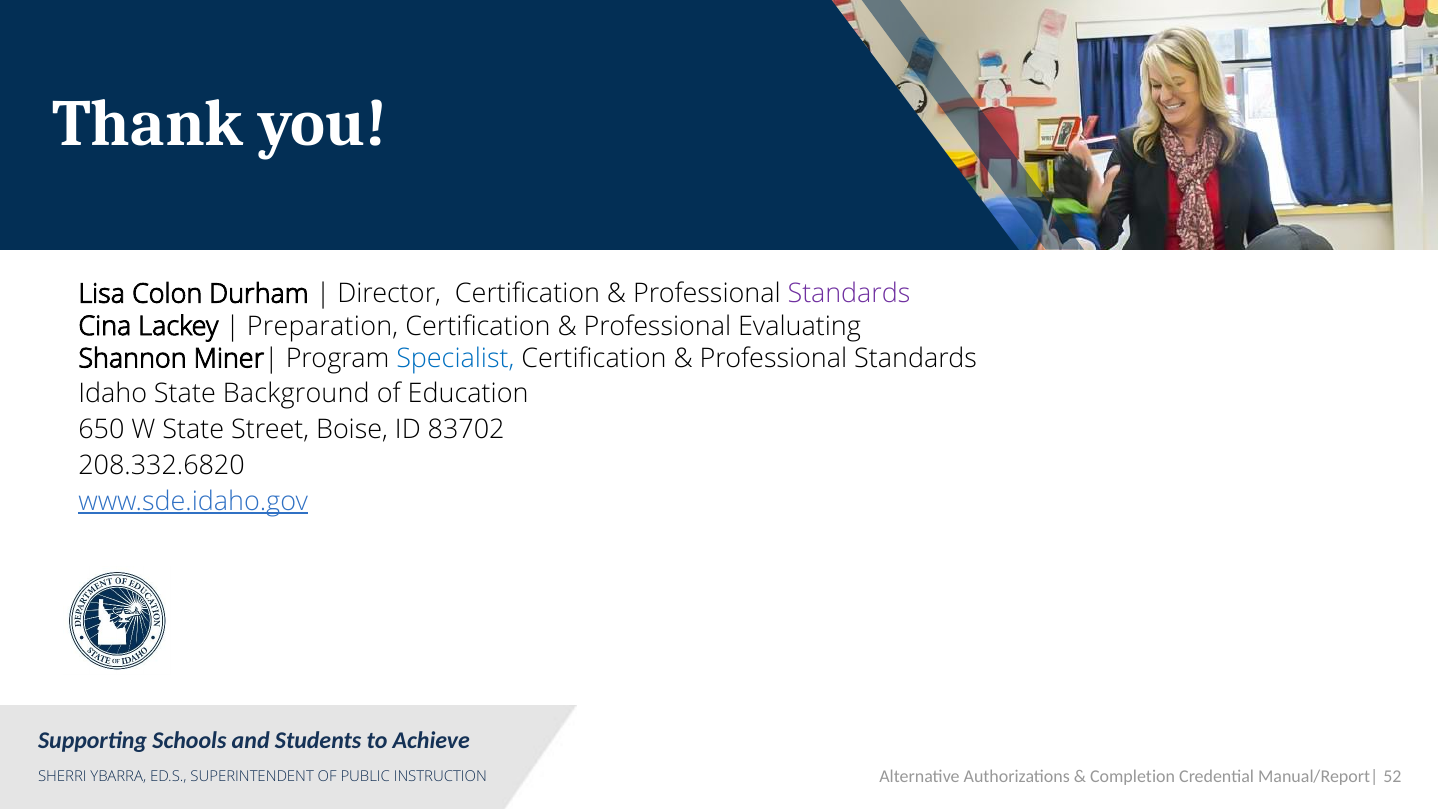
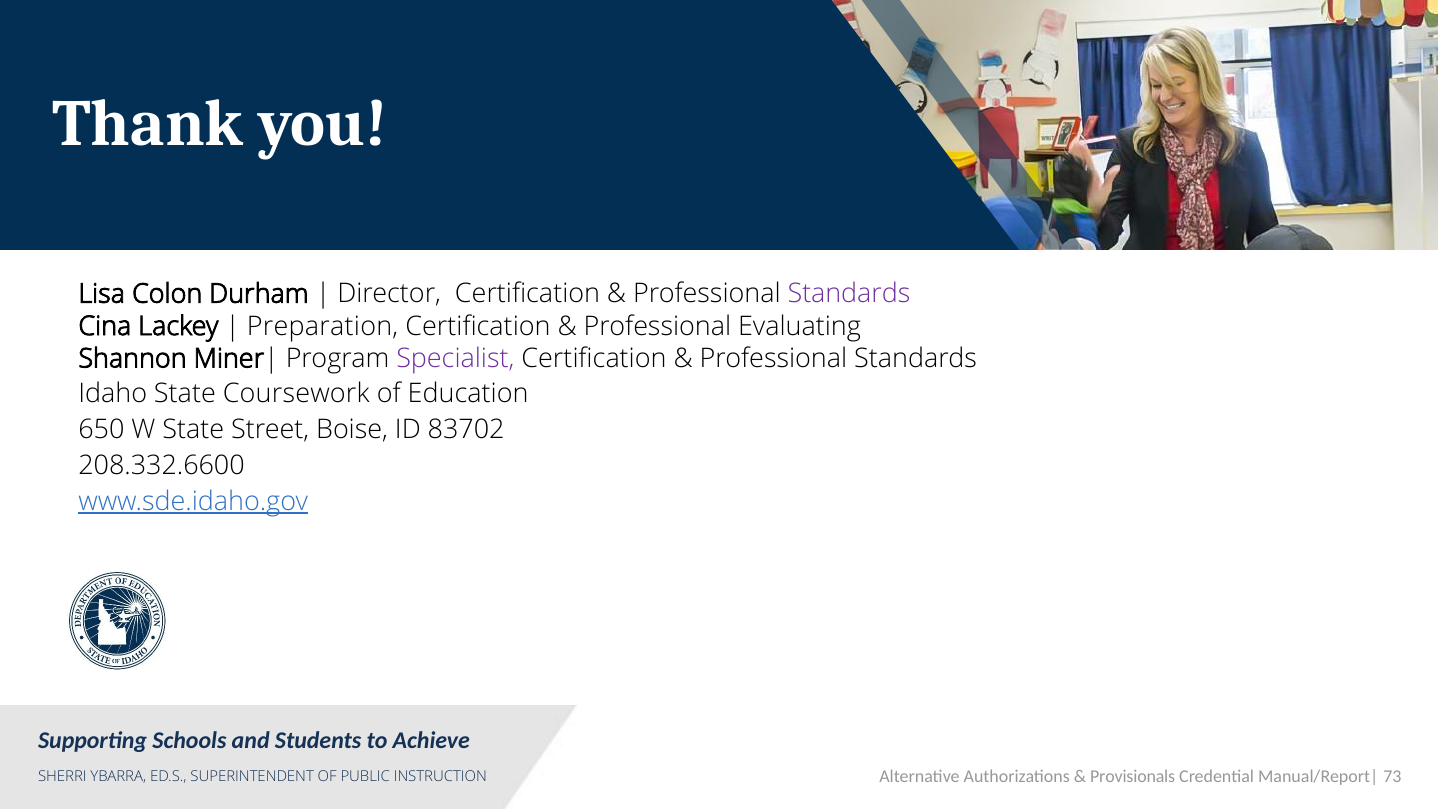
Specialist colour: blue -> purple
Background: Background -> Coursework
208.332.6820: 208.332.6820 -> 208.332.6600
Completion: Completion -> Provisionals
52: 52 -> 73
